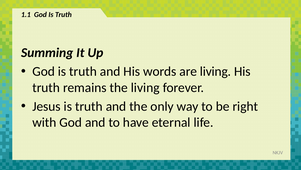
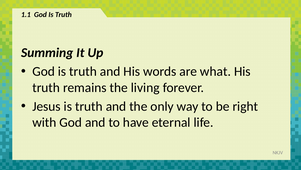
are living: living -> what
